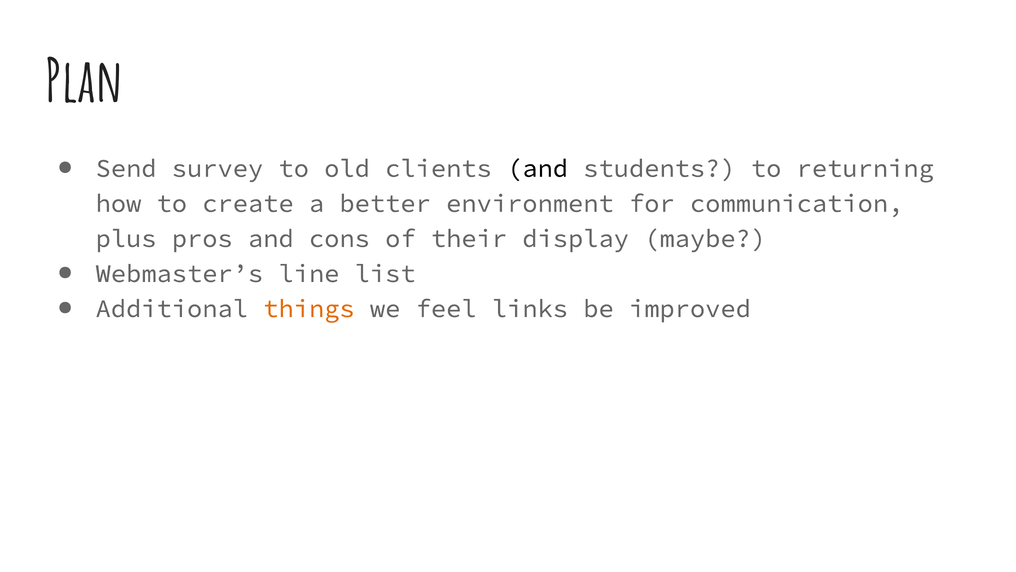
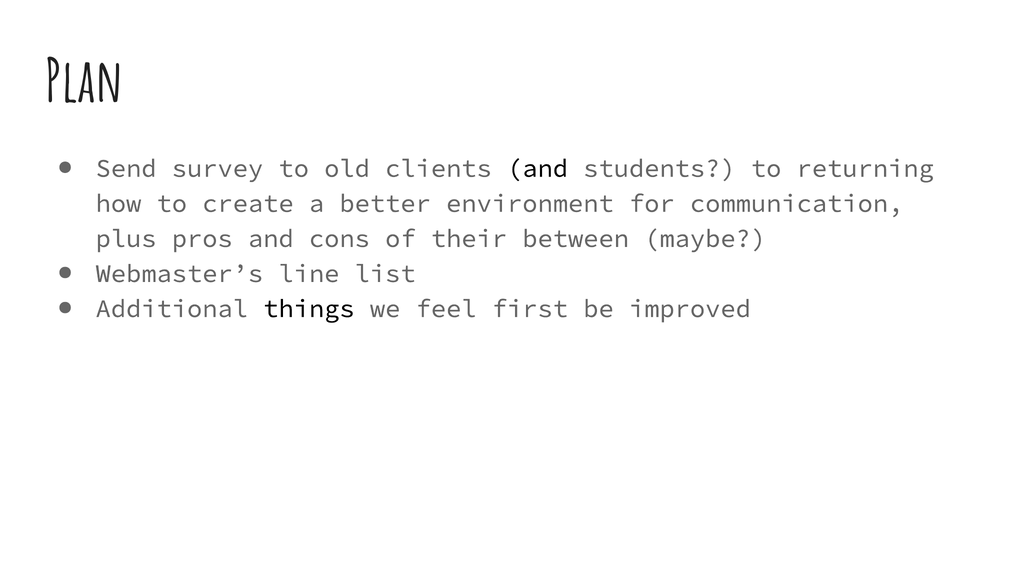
display: display -> between
things colour: orange -> black
links: links -> first
